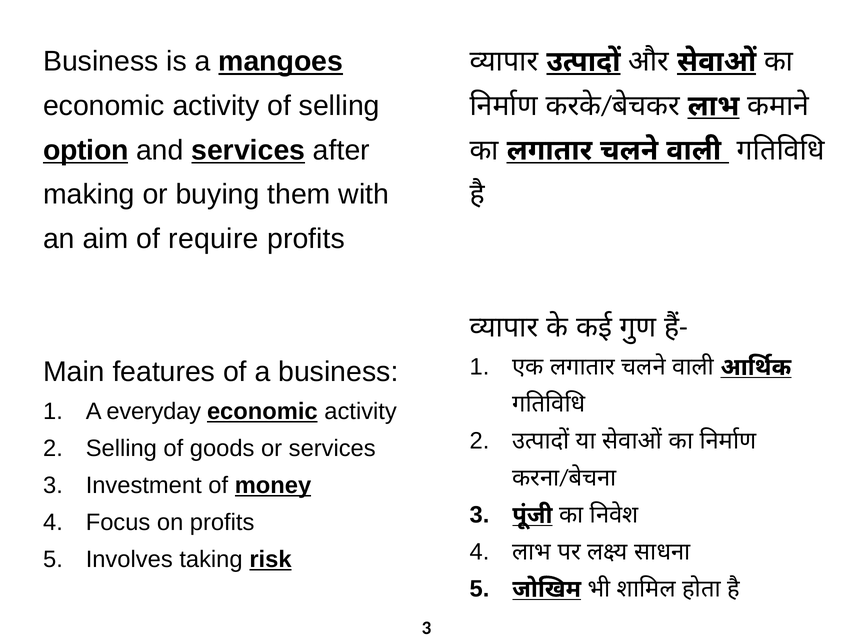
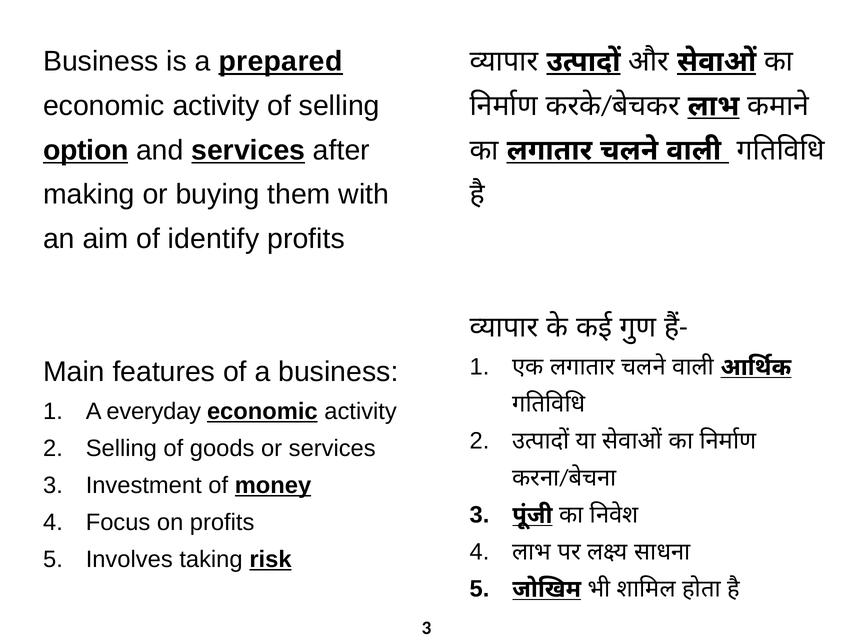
mangoes: mangoes -> prepared
require: require -> identify
